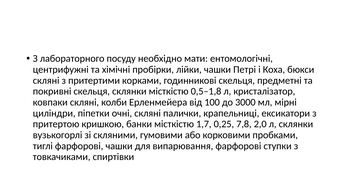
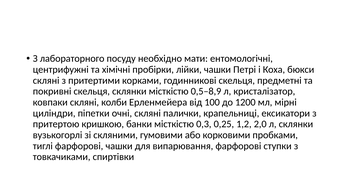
0,5–1,8: 0,5–1,8 -> 0,5–8,9
3000: 3000 -> 1200
1,7: 1,7 -> 0,3
7,8: 7,8 -> 1,2
